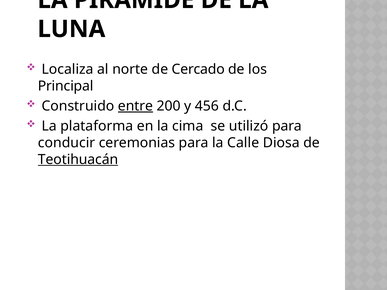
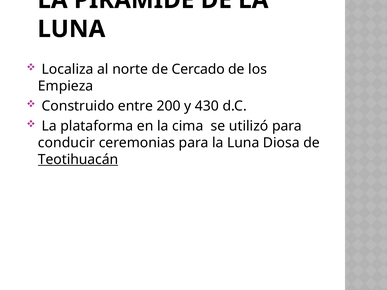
Principal: Principal -> Empieza
entre underline: present -> none
456: 456 -> 430
para la Calle: Calle -> Luna
